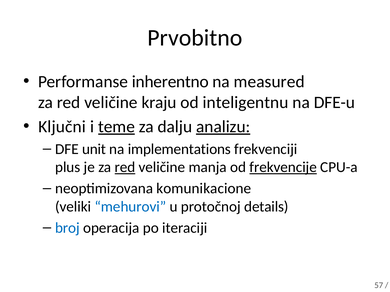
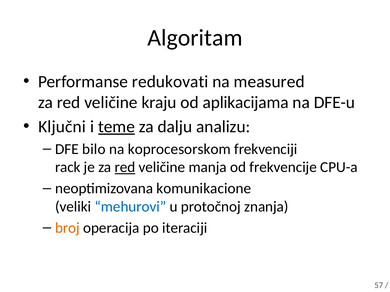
Prvobitno: Prvobitno -> Algoritam
inherentno: inherentno -> redukovati
inteligentnu: inteligentnu -> aplikacijama
analizu underline: present -> none
unit: unit -> bilo
implementations: implementations -> koprocesorskom
plus: plus -> rack
frekvencije underline: present -> none
details: details -> znanja
broj colour: blue -> orange
